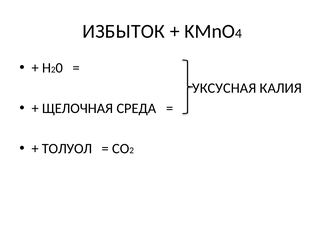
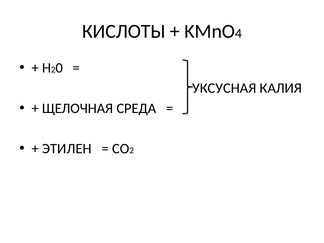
ИЗБЫТОК: ИЗБЫТОК -> КИСЛОТЫ
ТОЛУОЛ: ТОЛУОЛ -> ЭТИЛЕН
